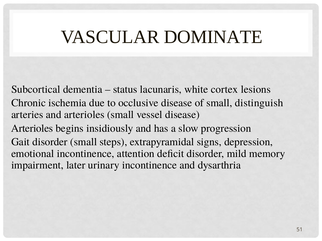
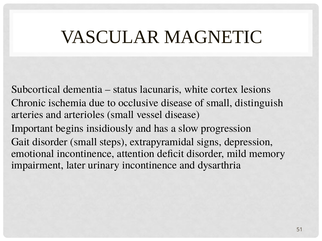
DOMINATE: DOMINATE -> MAGNETIC
Arterioles at (32, 128): Arterioles -> Important
